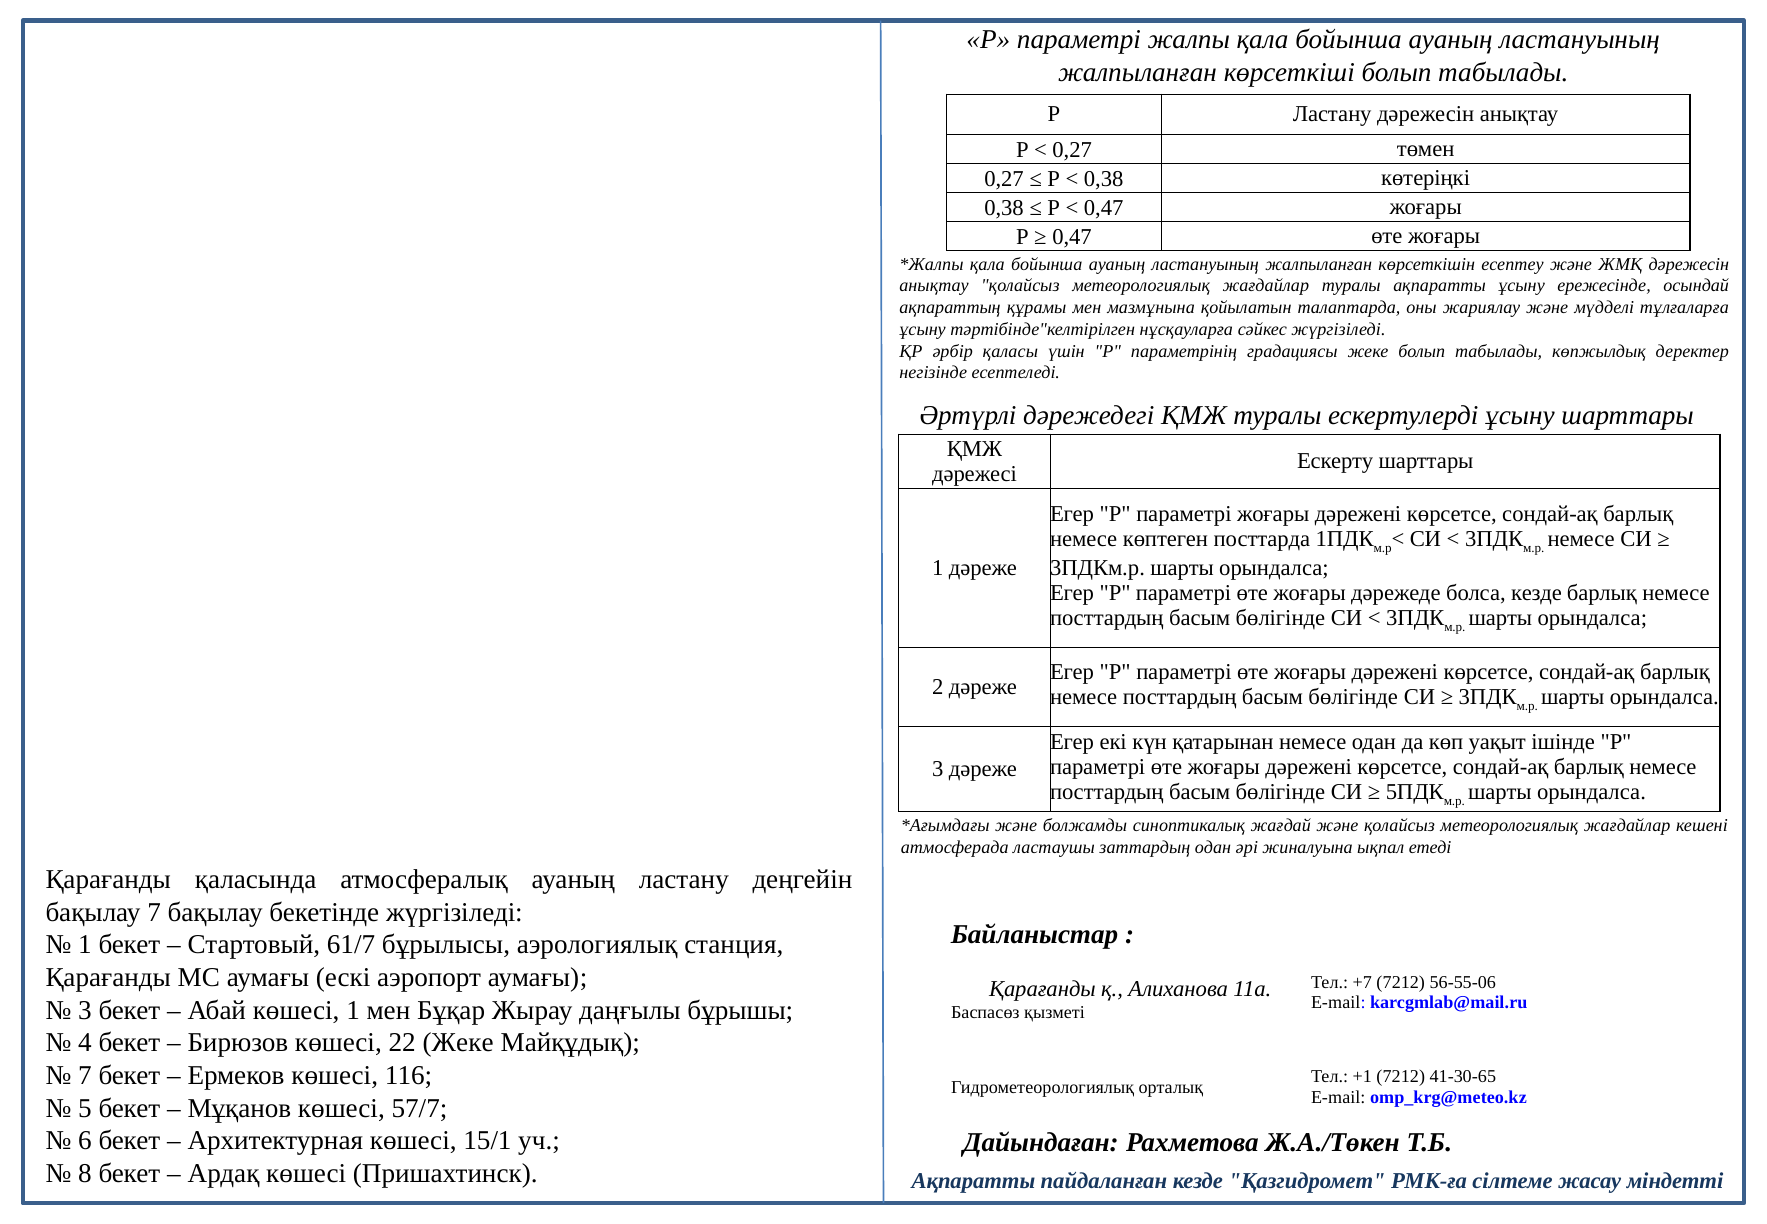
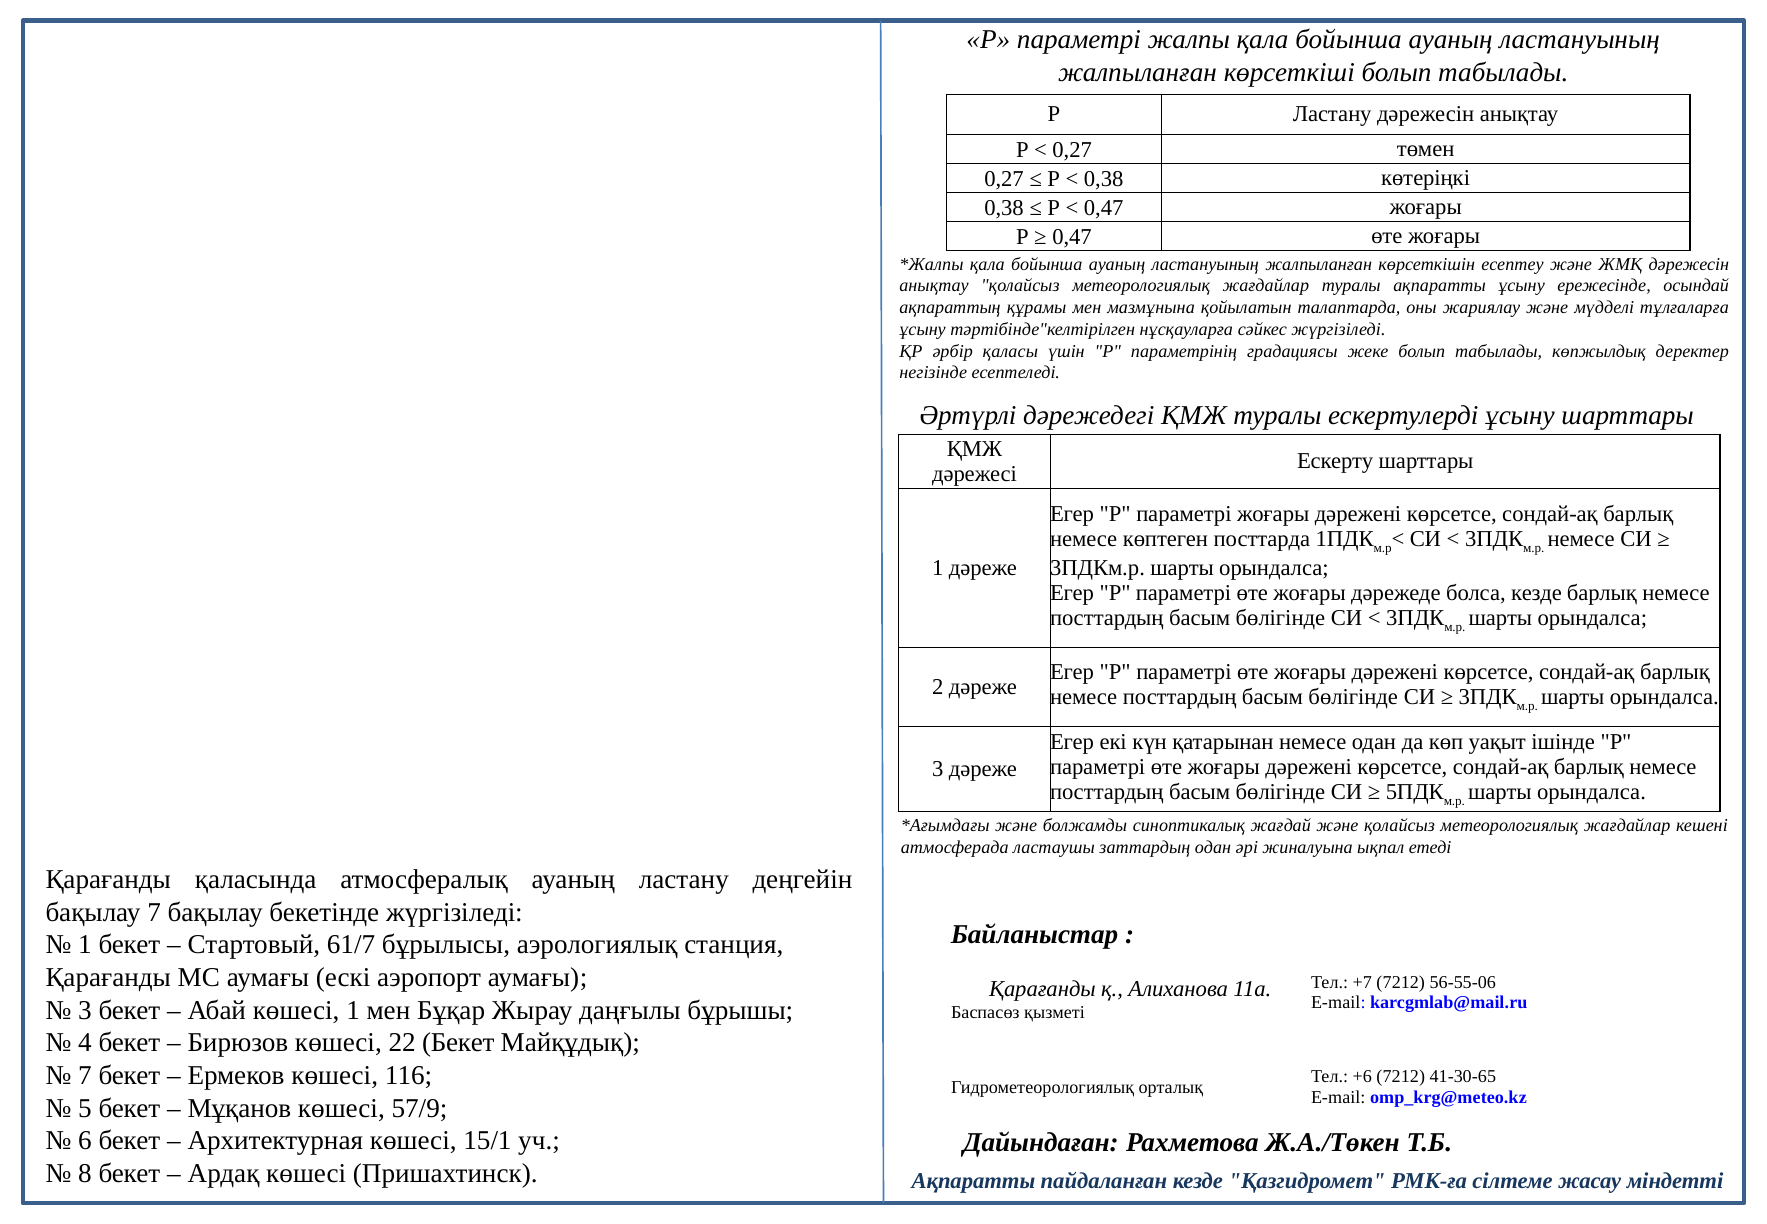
22 Жеке: Жеке -> Бекет
+1: +1 -> +6
57/7: 57/7 -> 57/9
